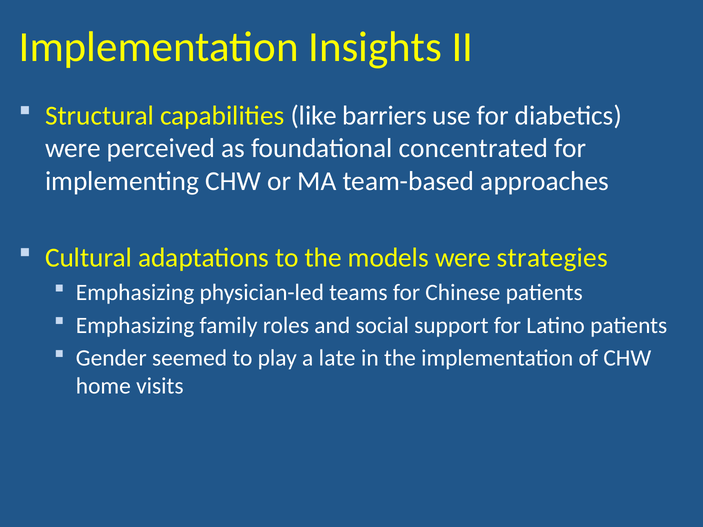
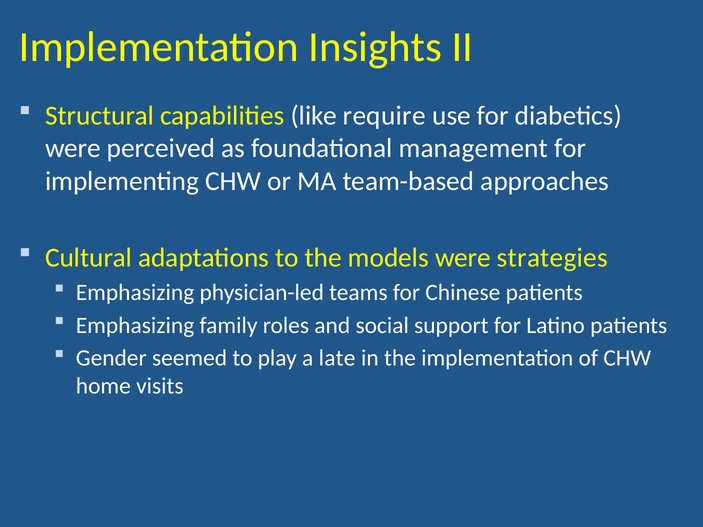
barriers: barriers -> require
concentrated: concentrated -> management
